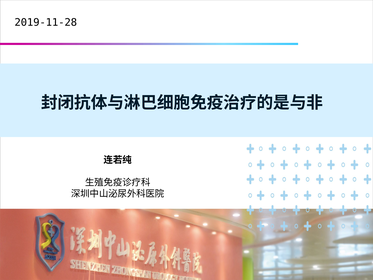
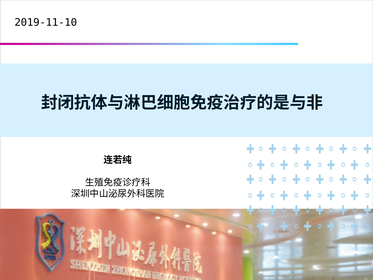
2019-11-28: 2019-11-28 -> 2019-11-10
